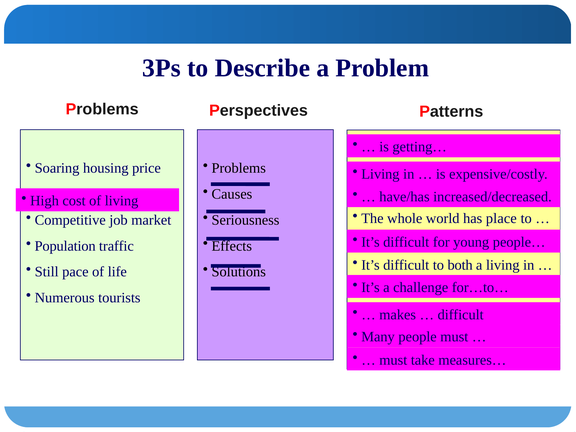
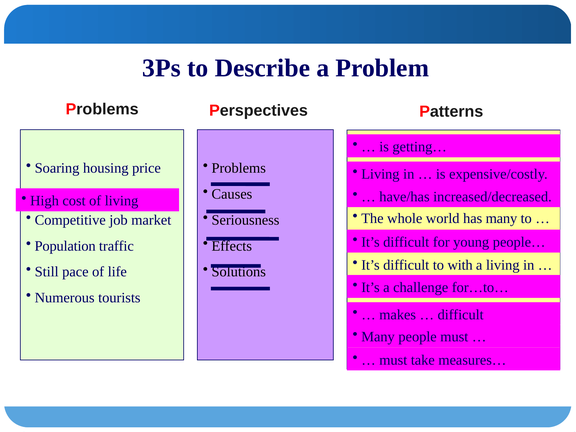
has place: place -> many
both: both -> with
